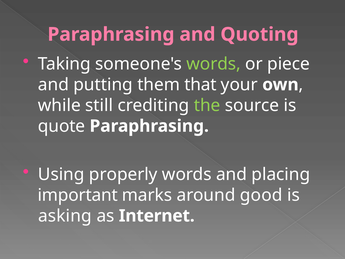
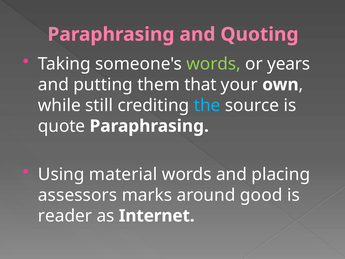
piece: piece -> years
the colour: light green -> light blue
properly: properly -> material
important: important -> assessors
asking: asking -> reader
